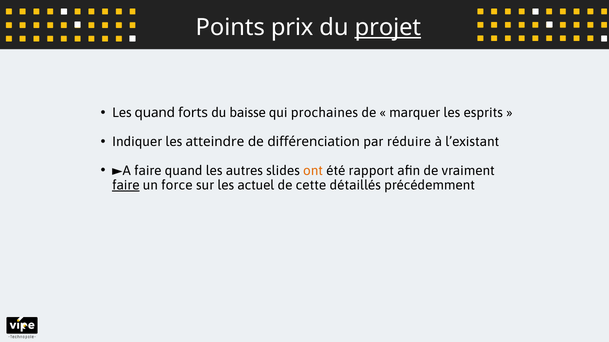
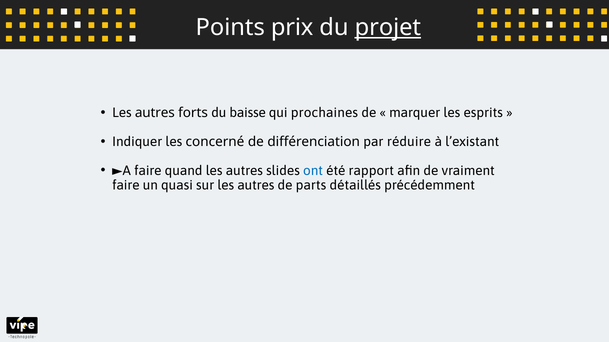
quand at (155, 113): quand -> autres
atteindre: atteindre -> concerné
ont colour: orange -> blue
faire at (126, 185) underline: present -> none
force: force -> quasi
sur les actuel: actuel -> autres
cette: cette -> parts
